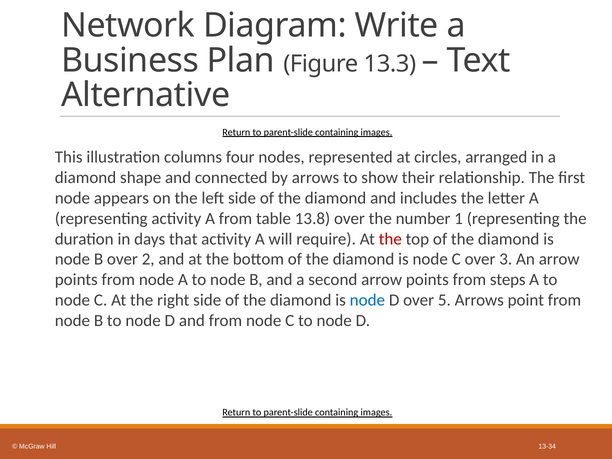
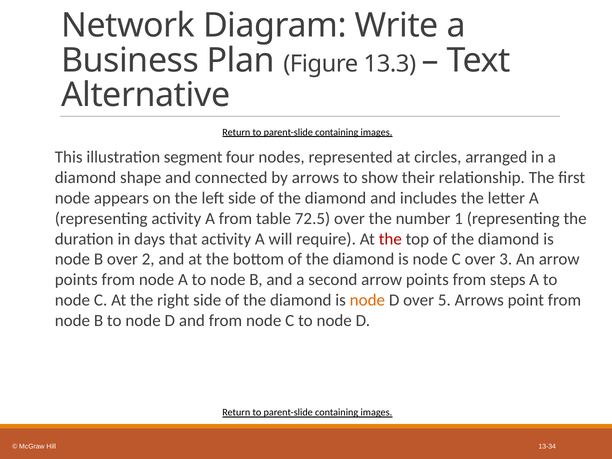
columns: columns -> segment
13.8: 13.8 -> 72.5
node at (367, 300) colour: blue -> orange
